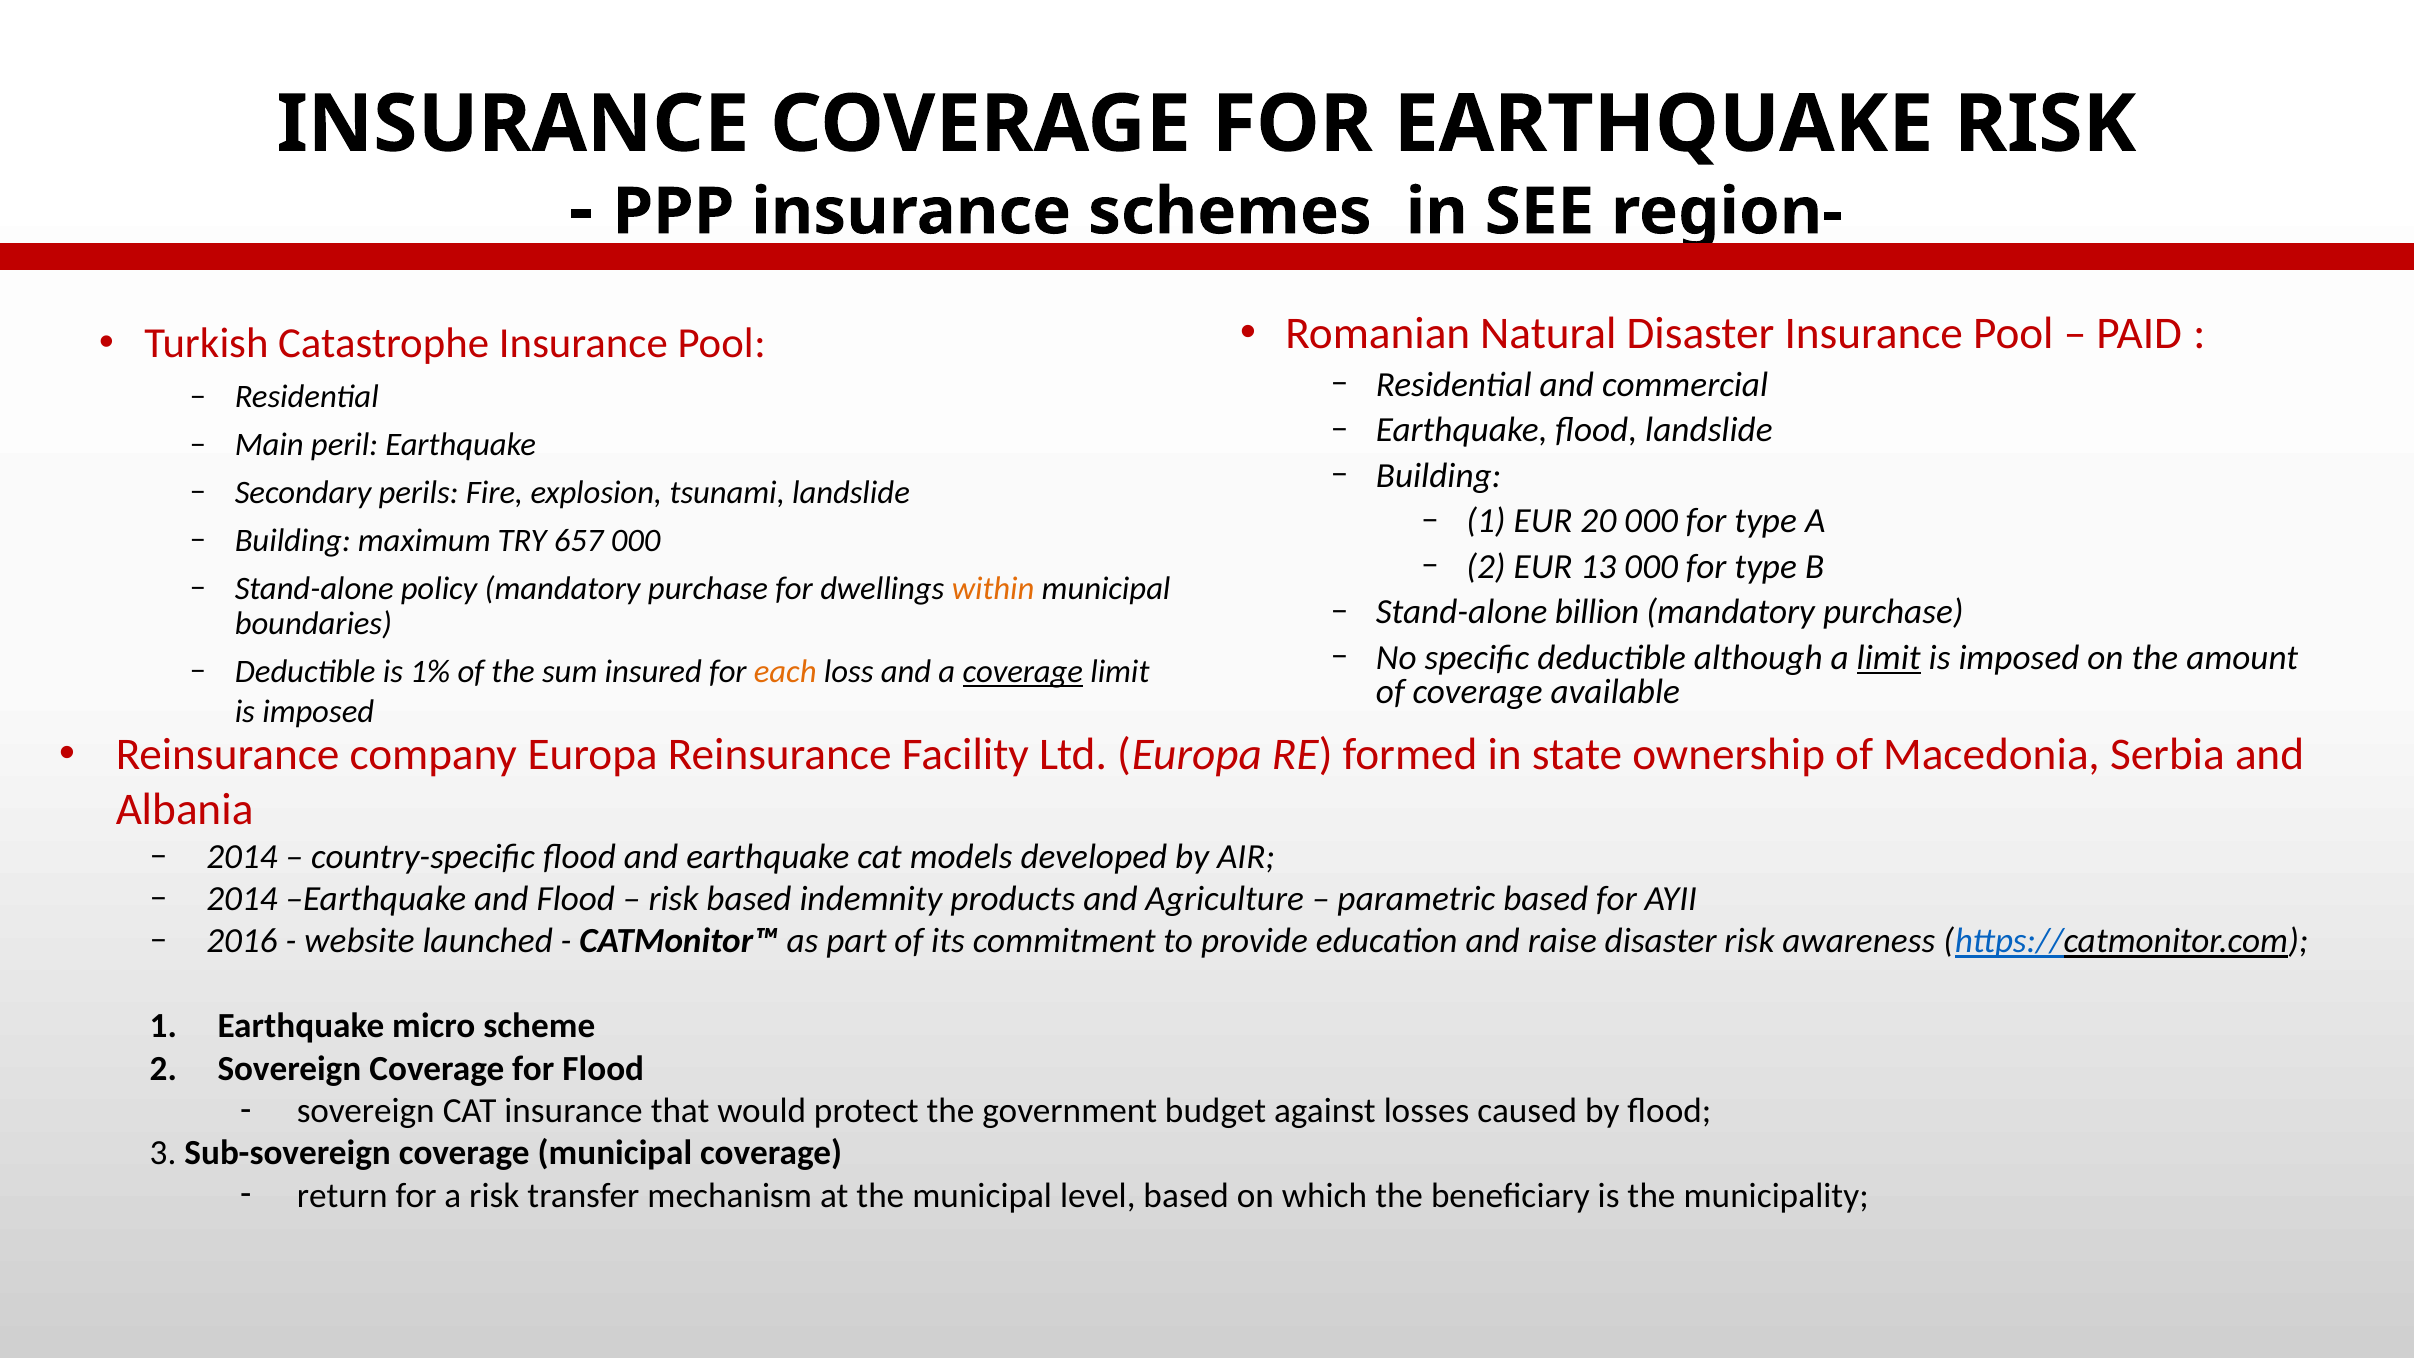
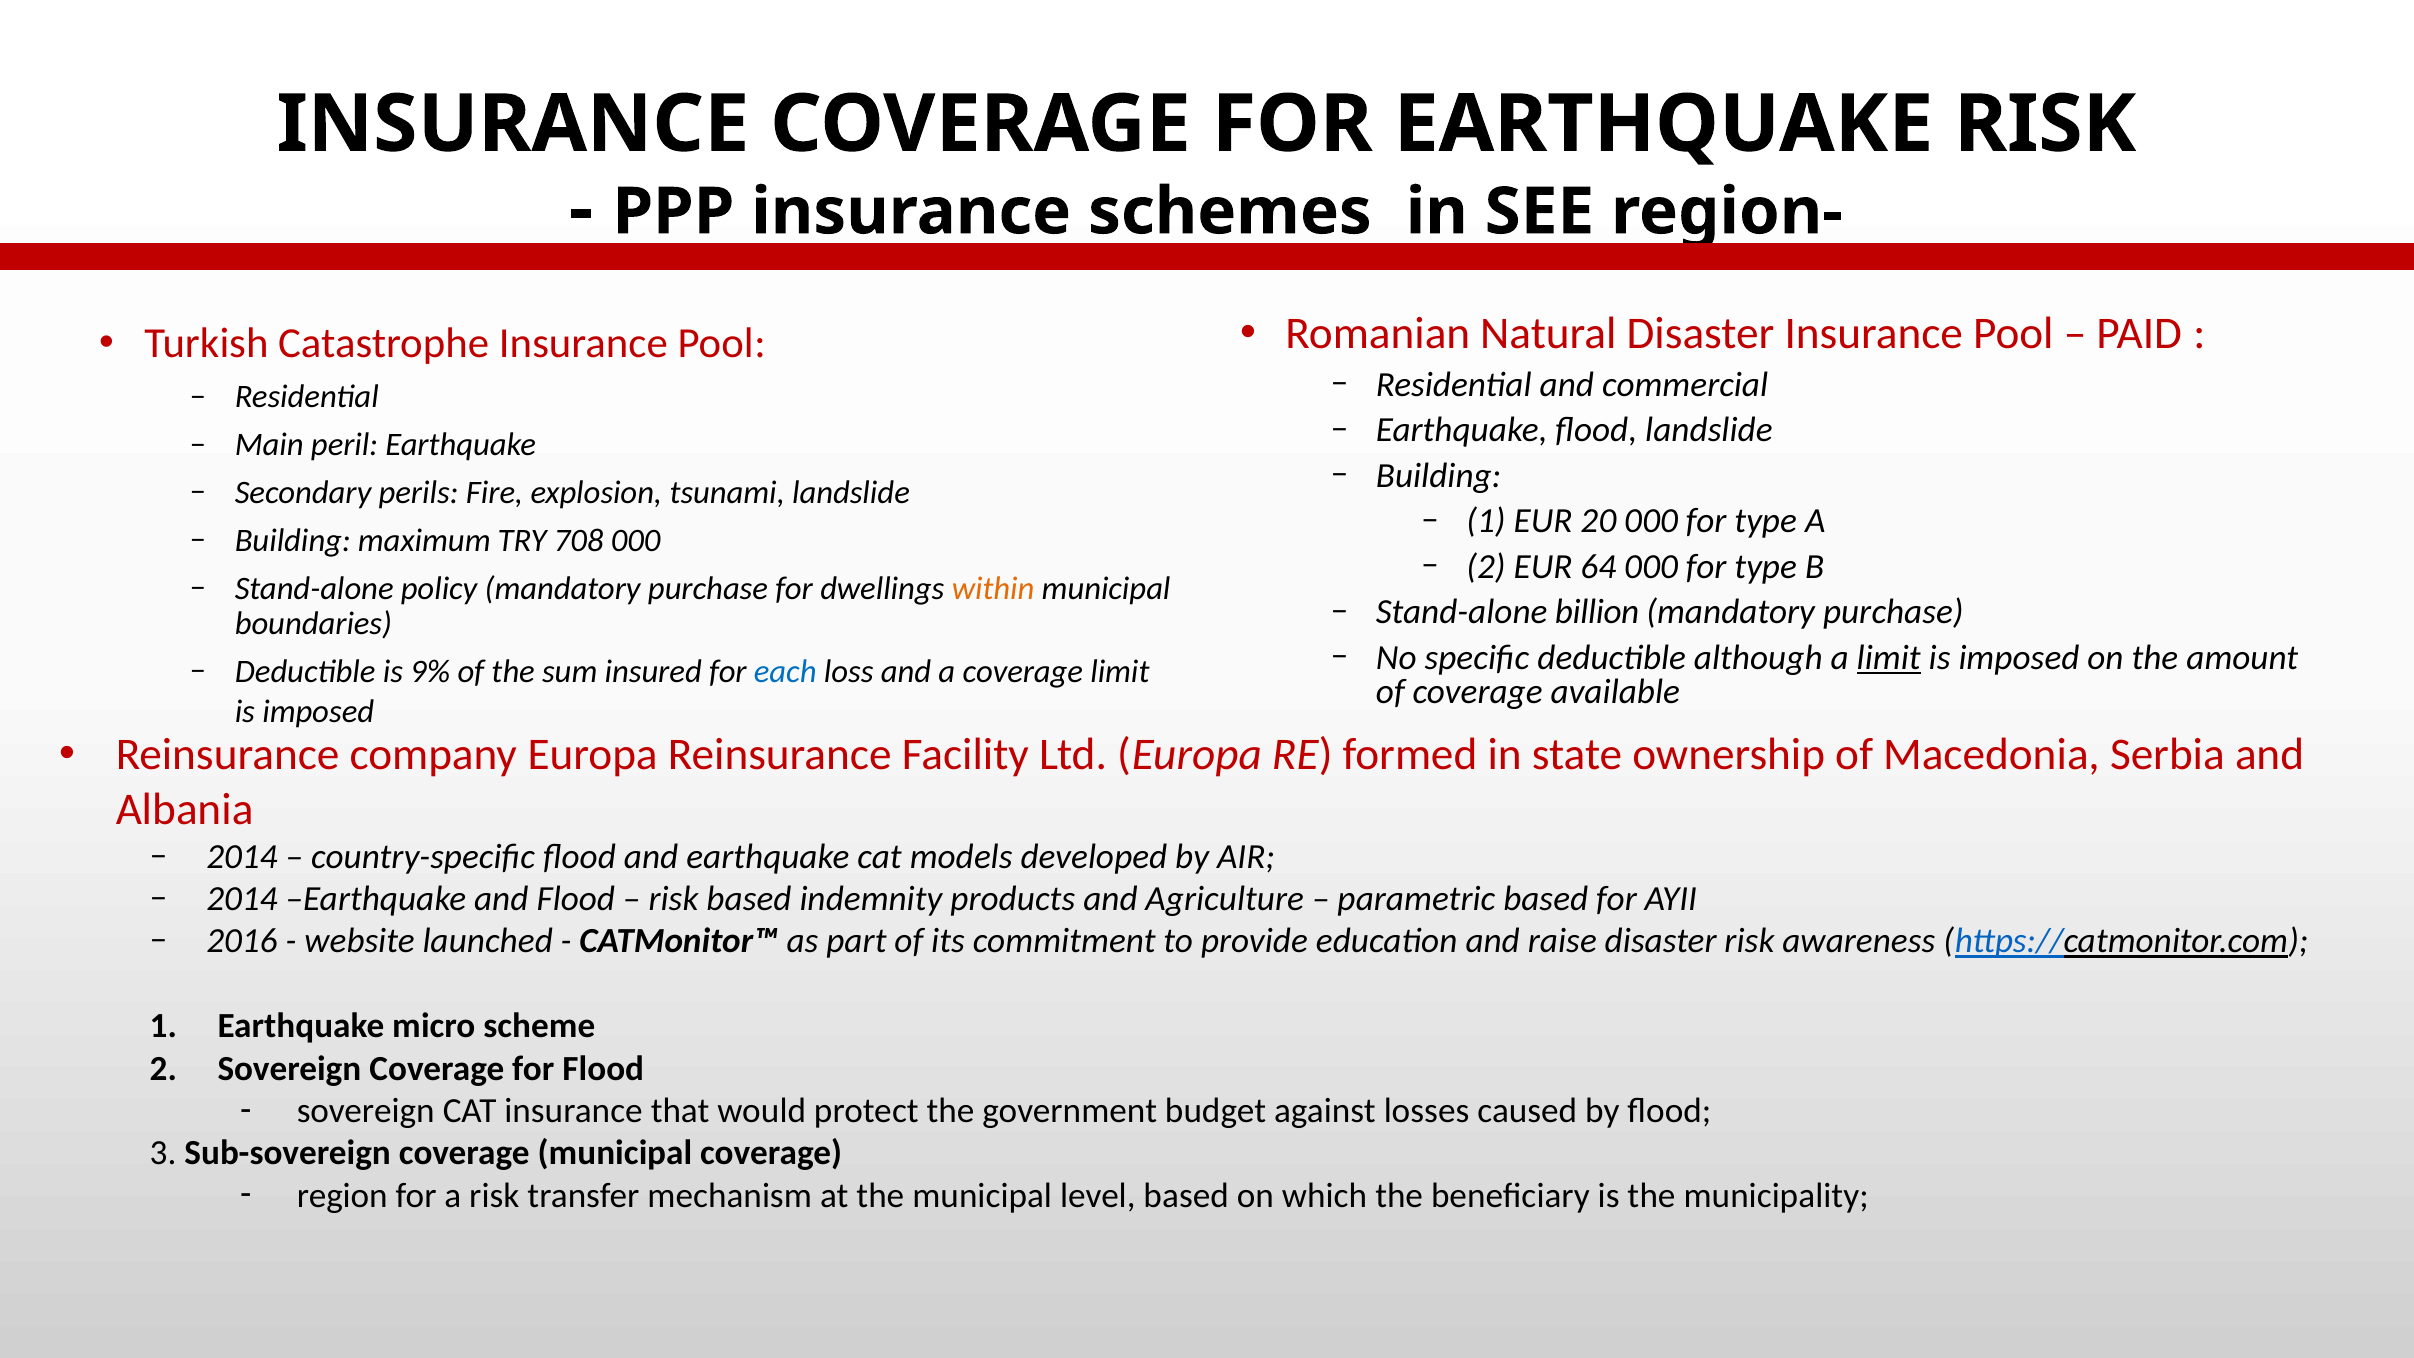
657: 657 -> 708
13: 13 -> 64
1%: 1% -> 9%
each colour: orange -> blue
coverage at (1023, 672) underline: present -> none
return: return -> region
